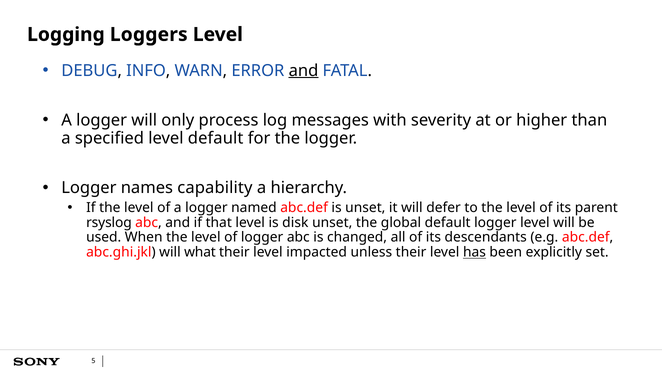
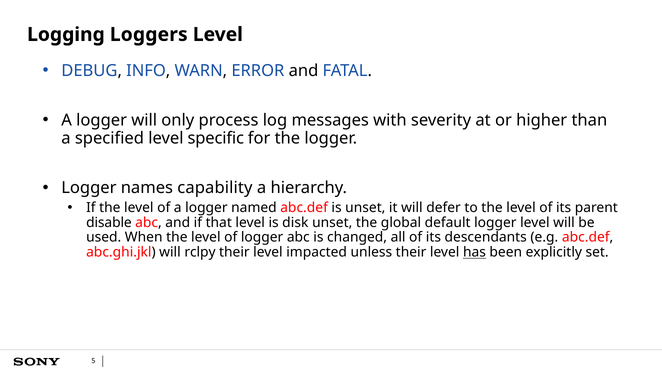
and at (304, 70) underline: present -> none
level default: default -> specific
rsyslog: rsyslog -> disable
what: what -> rclpy
